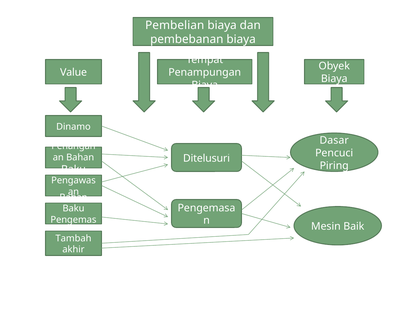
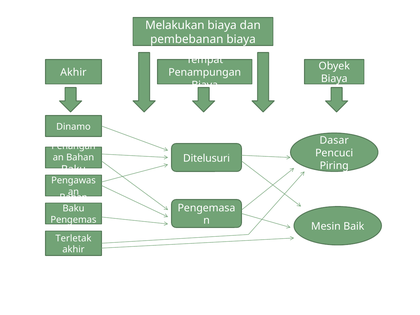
Pembelian: Pembelian -> Melakukan
Value at (74, 72): Value -> Akhir
Tambah: Tambah -> Terletak
